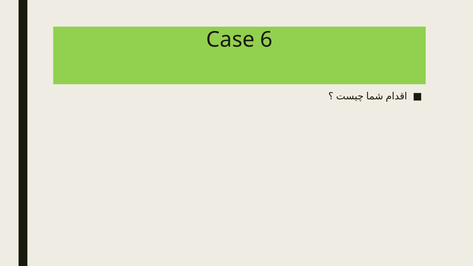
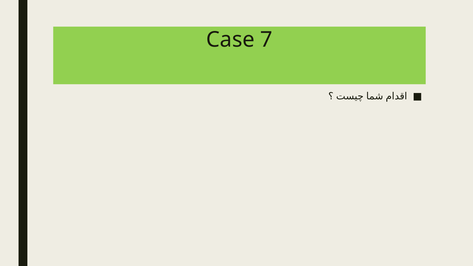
6: 6 -> 7
